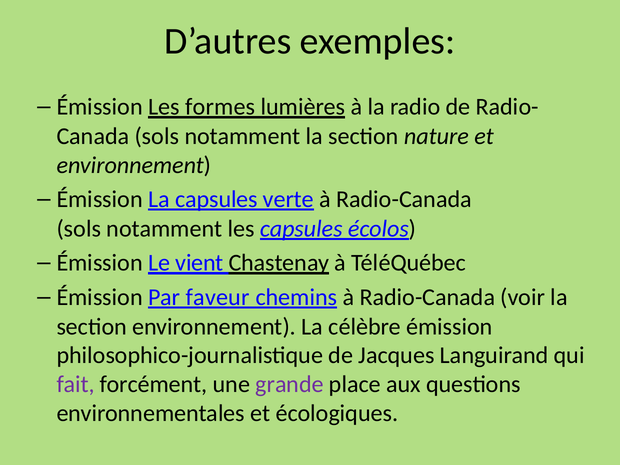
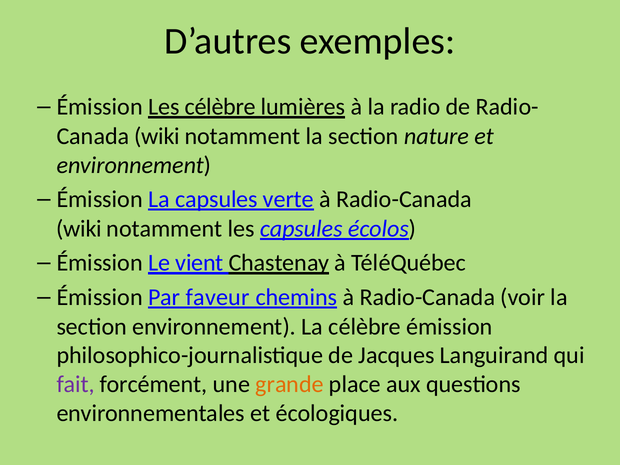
Les formes: formes -> célèbre
sols at (157, 136): sols -> wiki
sols at (79, 229): sols -> wiki
grande colour: purple -> orange
